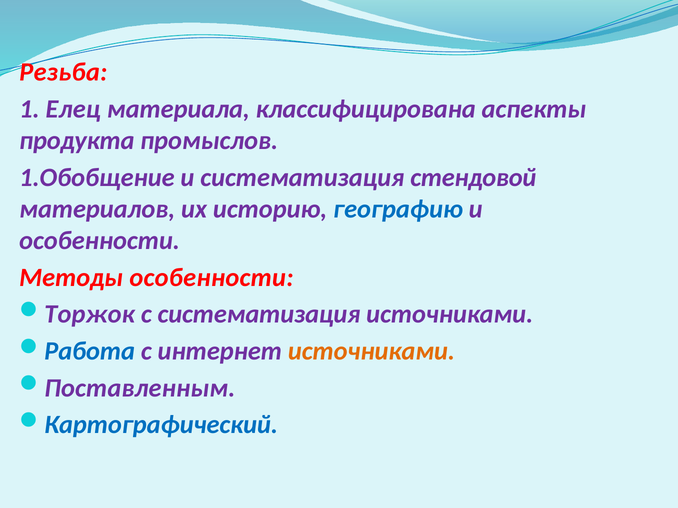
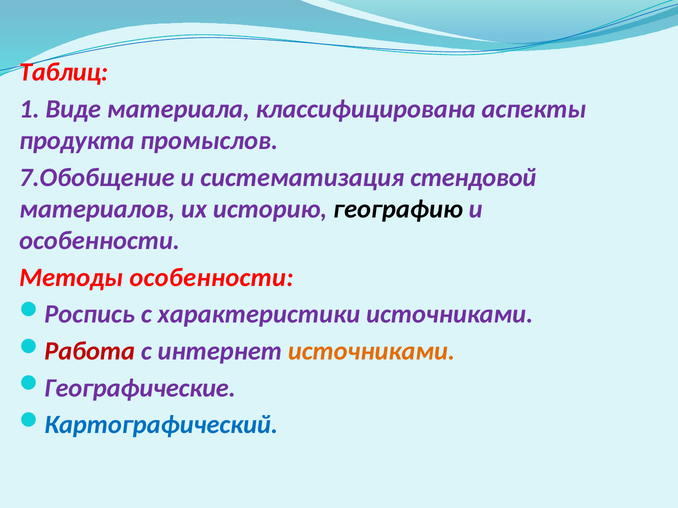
Резьба: Резьба -> Таблиц
Елец: Елец -> Виде
1.Обобщение: 1.Обобщение -> 7.Обобщение
географию colour: blue -> black
Торжок: Торжок -> Роспись
с систематизация: систематизация -> характеристики
Работа colour: blue -> red
Поставленным: Поставленным -> Географические
